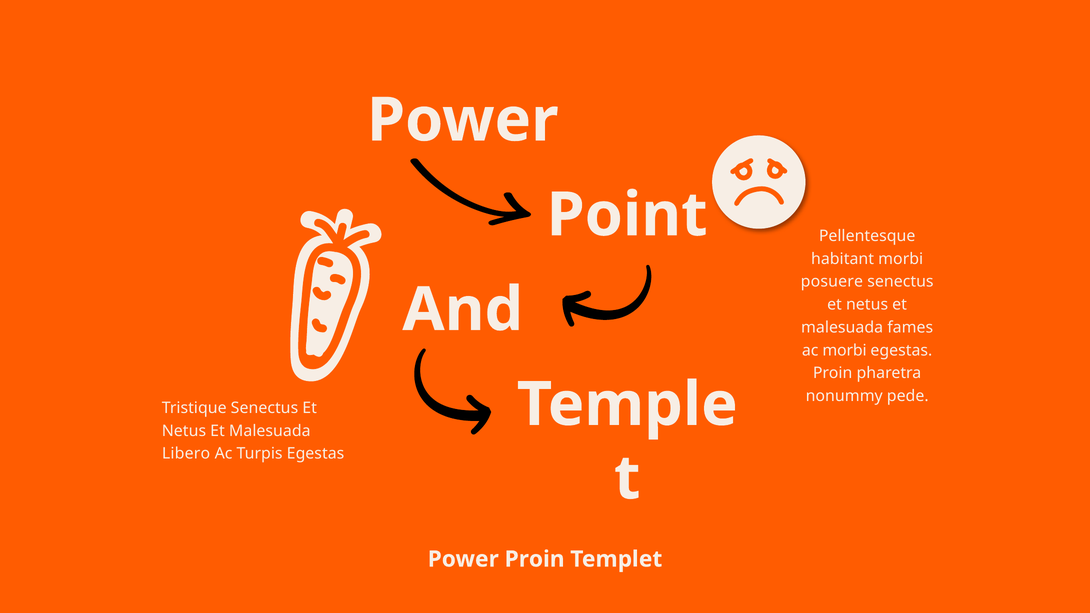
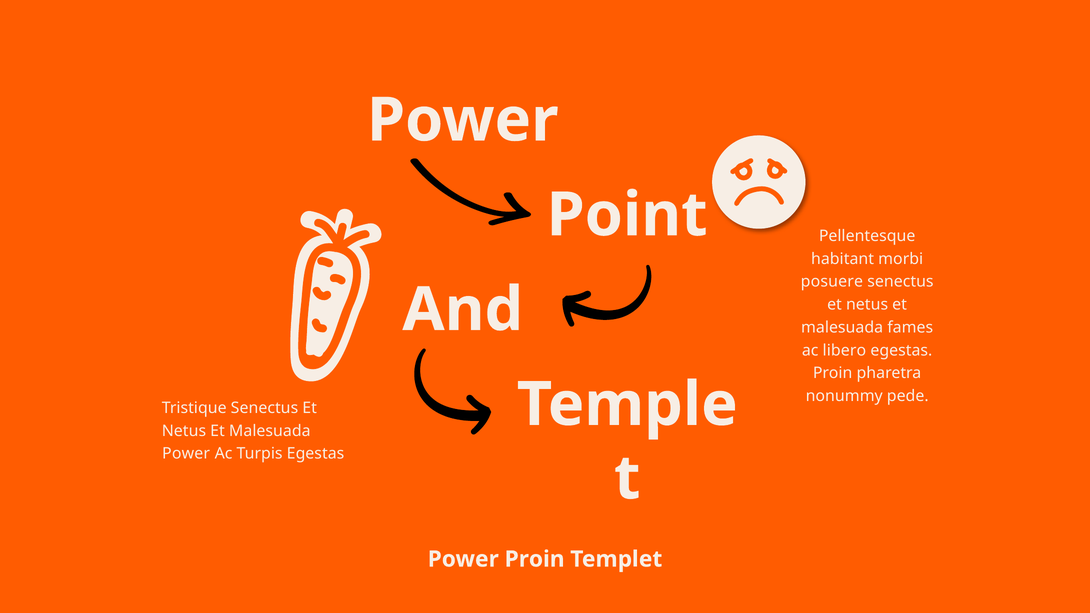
ac morbi: morbi -> libero
Libero at (186, 454): Libero -> Power
